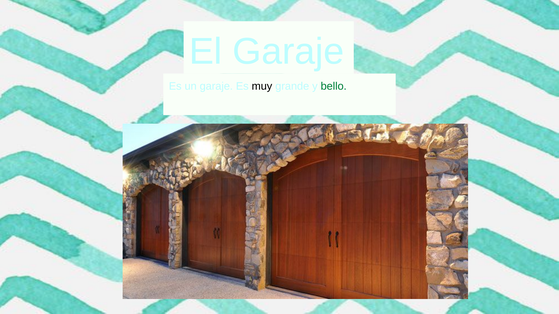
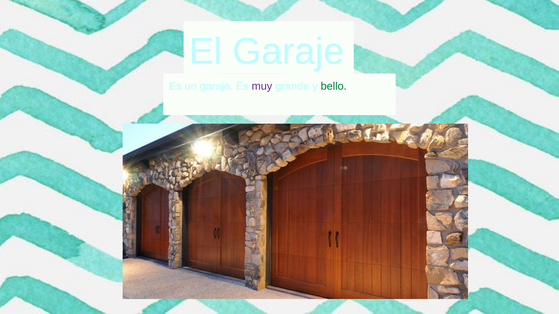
muy colour: black -> purple
